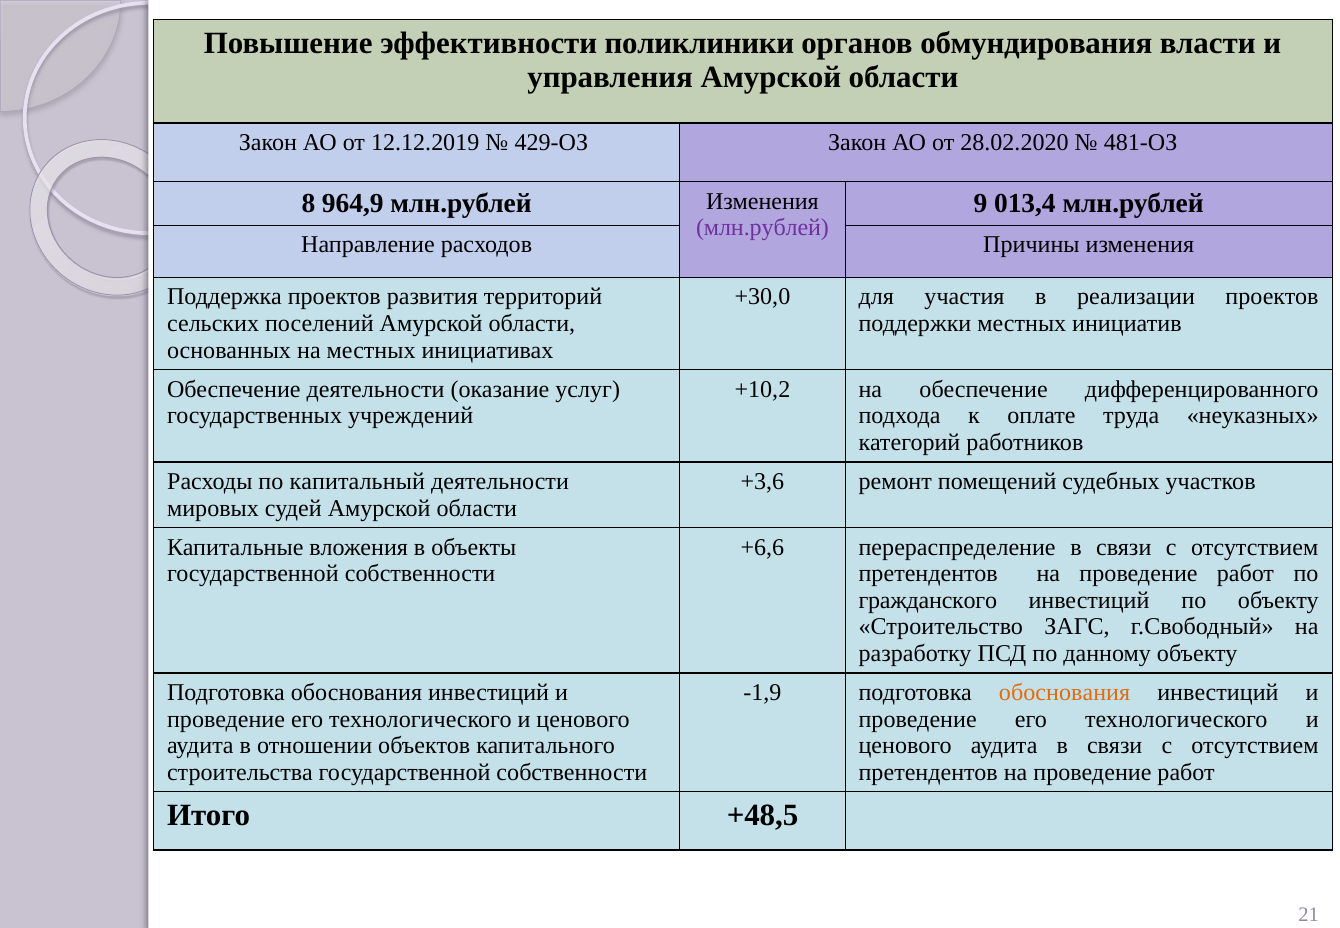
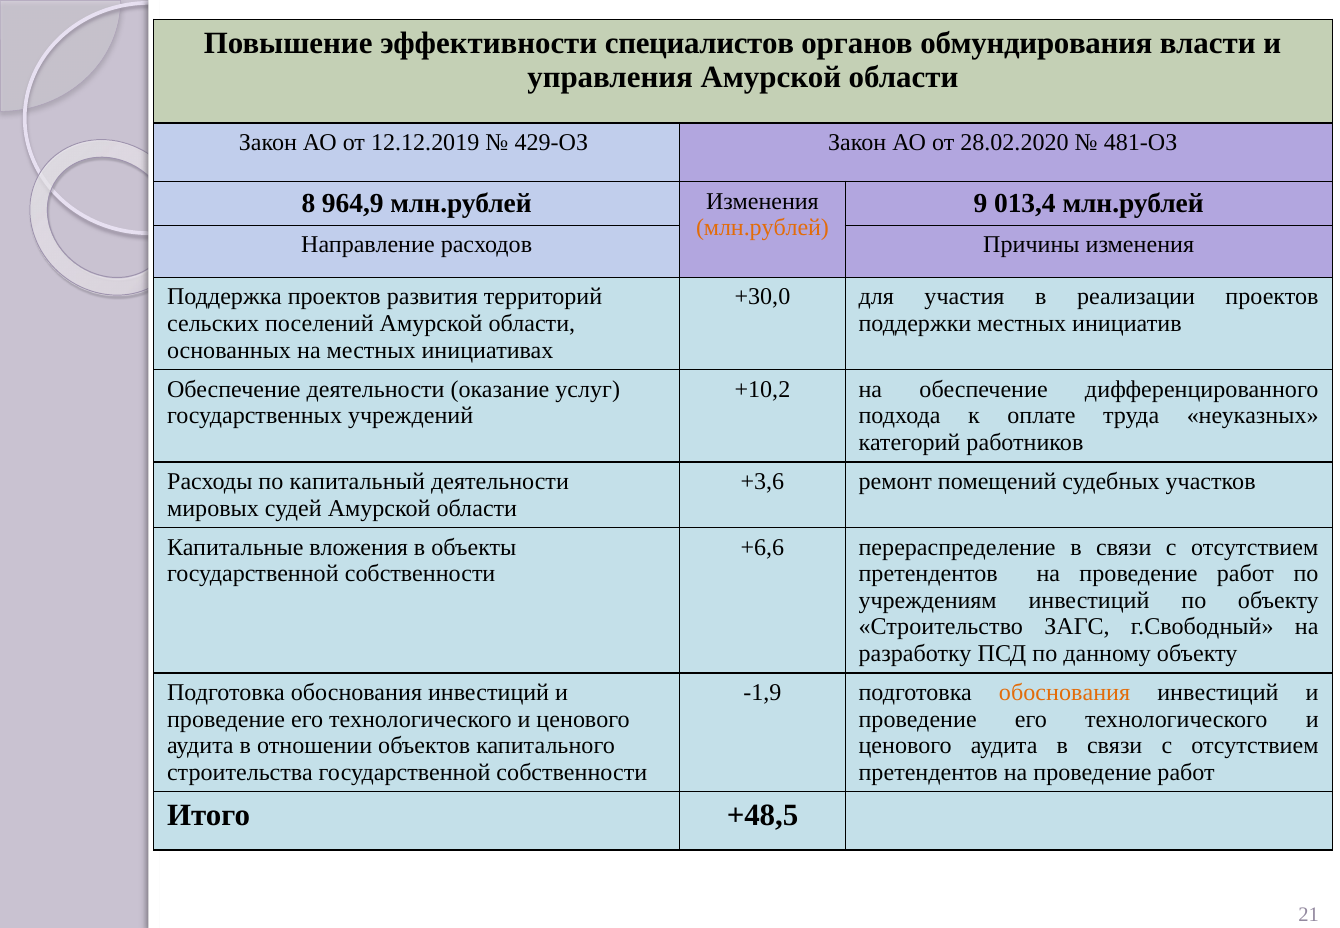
поликлиники: поликлиники -> специалистов
млн.рублей at (762, 228) colour: purple -> orange
гражданского: гражданского -> учреждениям
